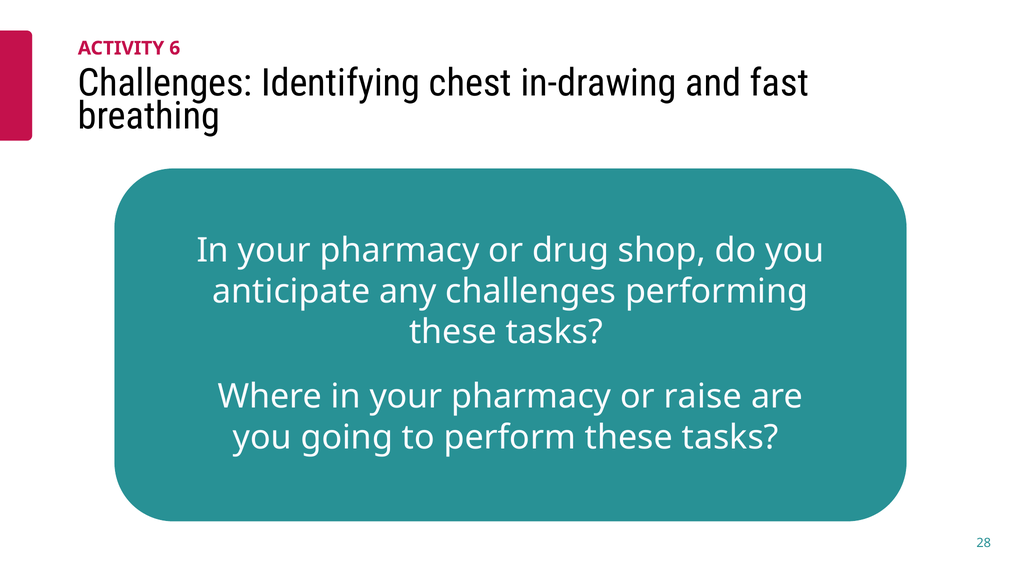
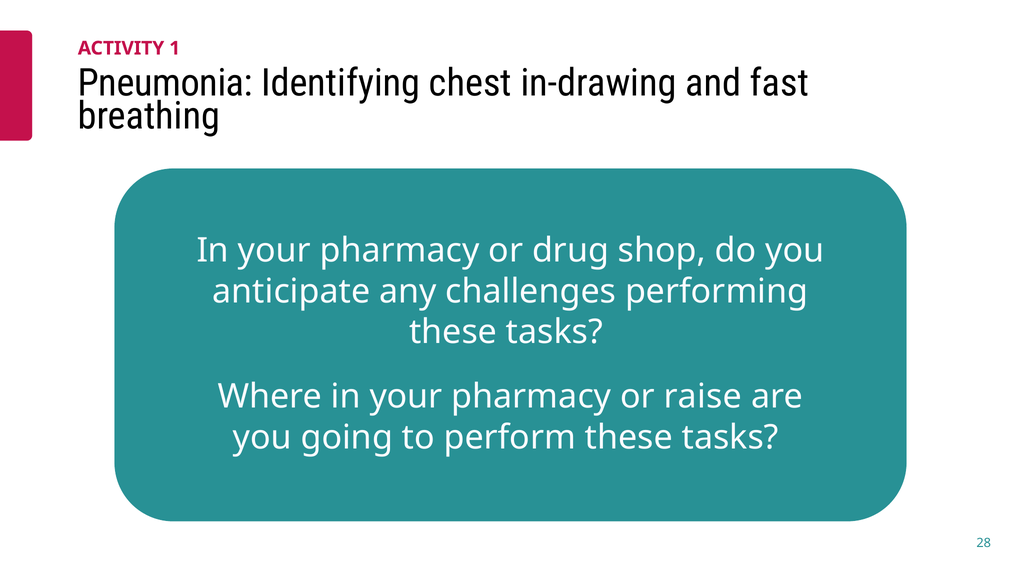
6: 6 -> 1
Challenges at (165, 83): Challenges -> Pneumonia
